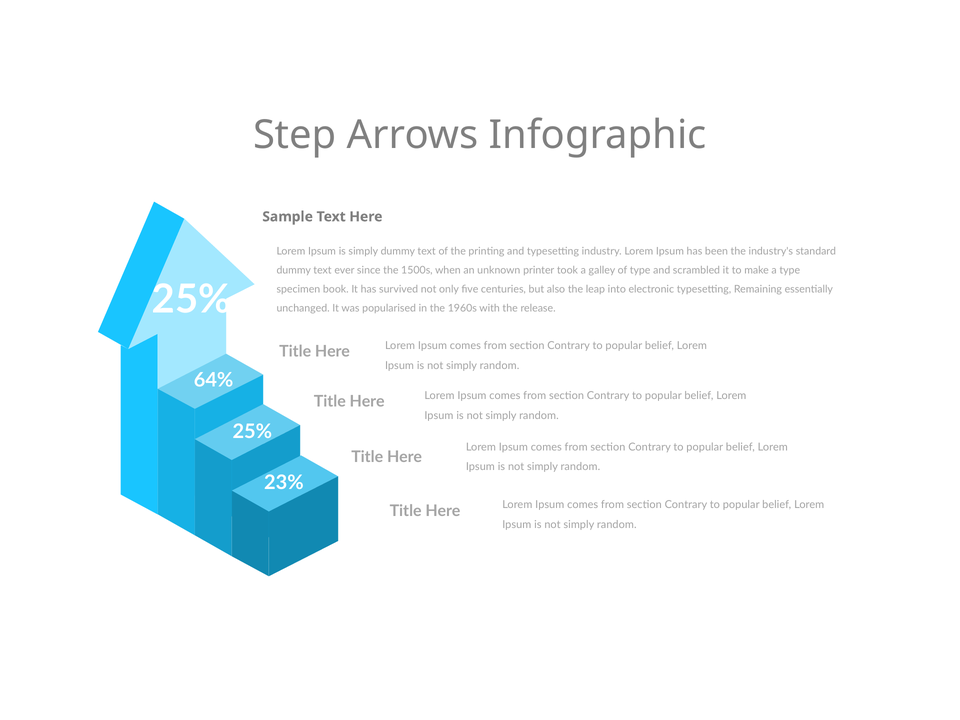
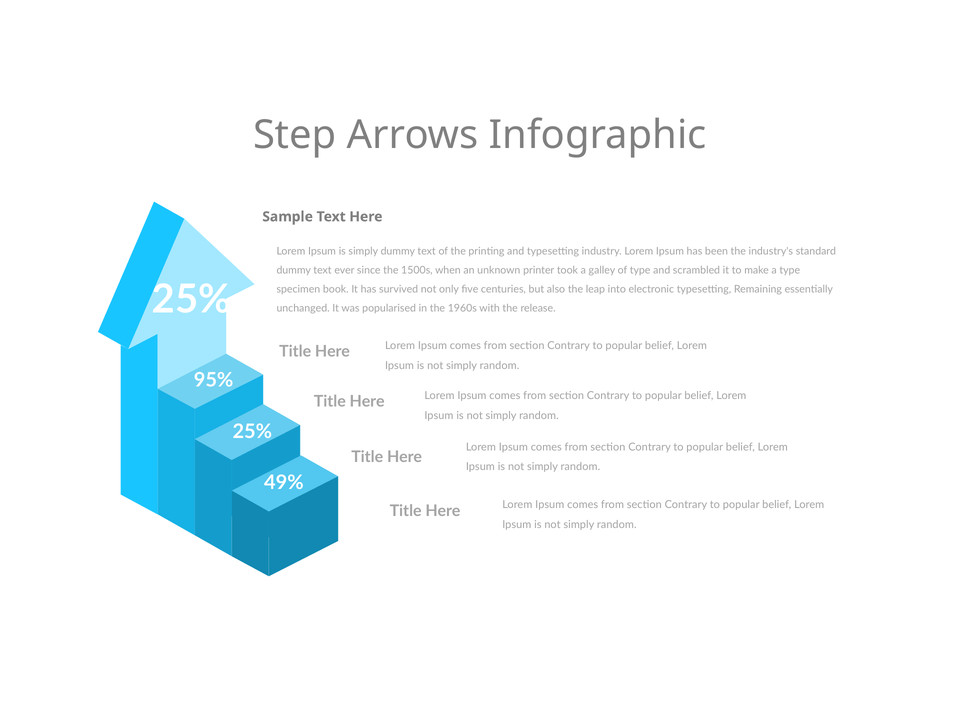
64%: 64% -> 95%
23%: 23% -> 49%
